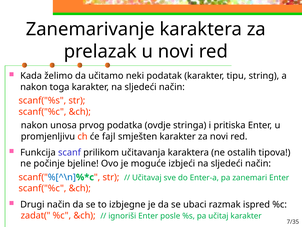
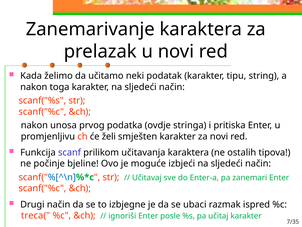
fajl: fajl -> želi
zadat(: zadat( -> treca(
